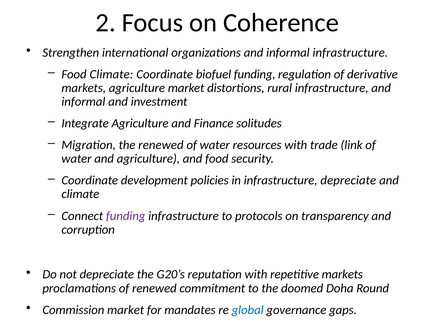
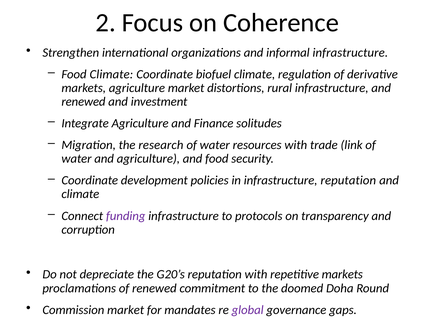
biofuel funding: funding -> climate
informal at (83, 102): informal -> renewed
the renewed: renewed -> research
infrastructure depreciate: depreciate -> reputation
global colour: blue -> purple
